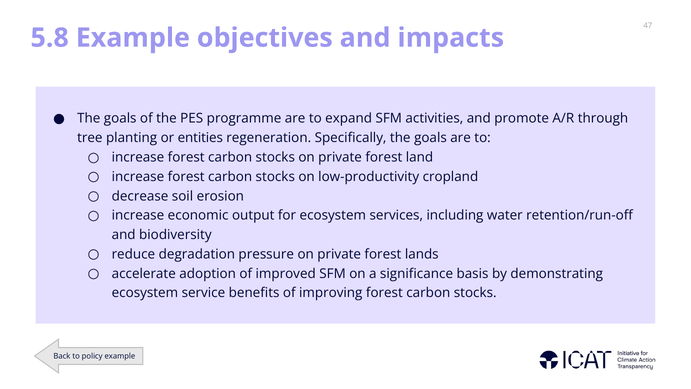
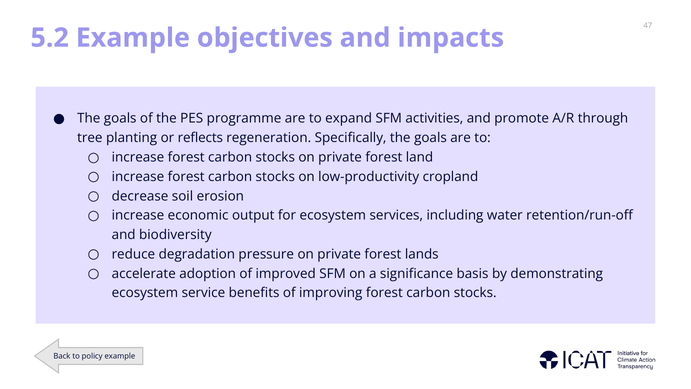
5.8: 5.8 -> 5.2
entities: entities -> reflects
